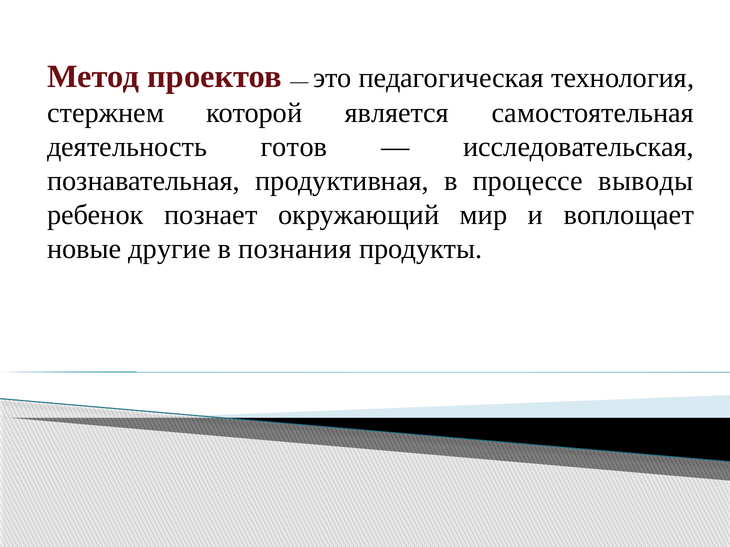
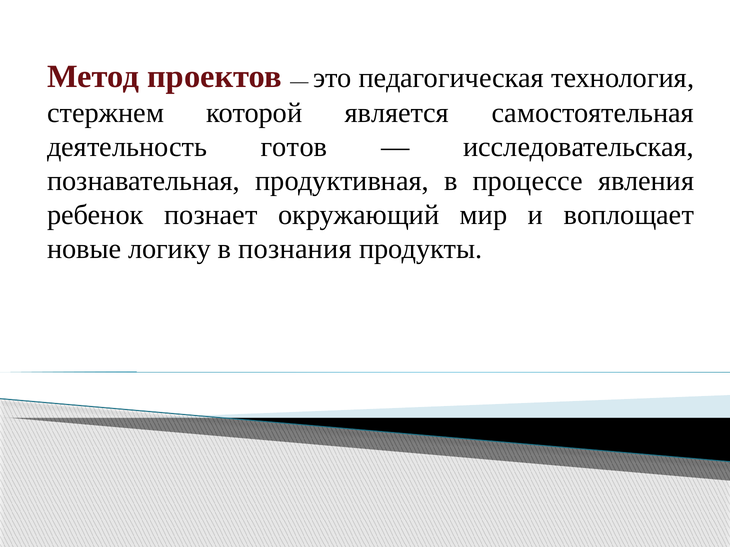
выводы: выводы -> явления
другие: другие -> логику
